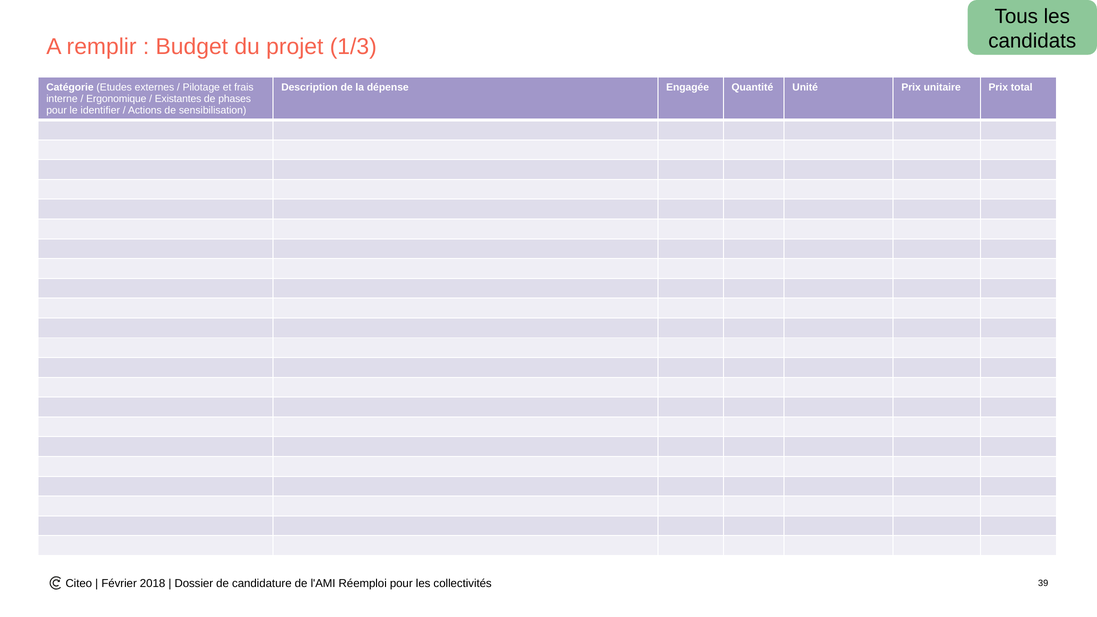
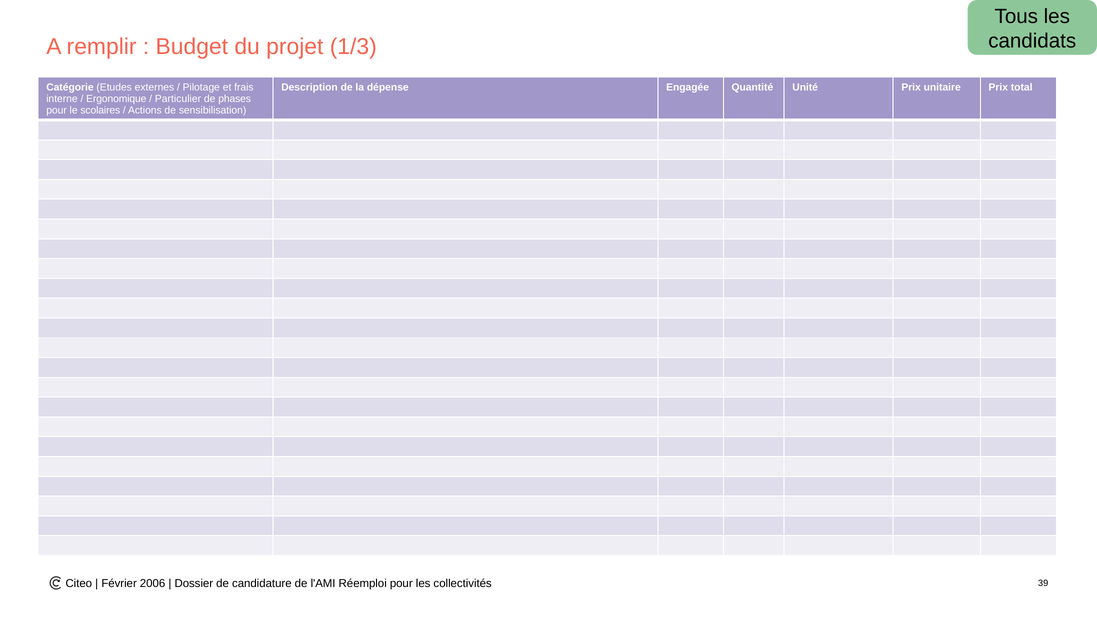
Existantes: Existantes -> Particulier
identifier: identifier -> scolaires
2018: 2018 -> 2006
